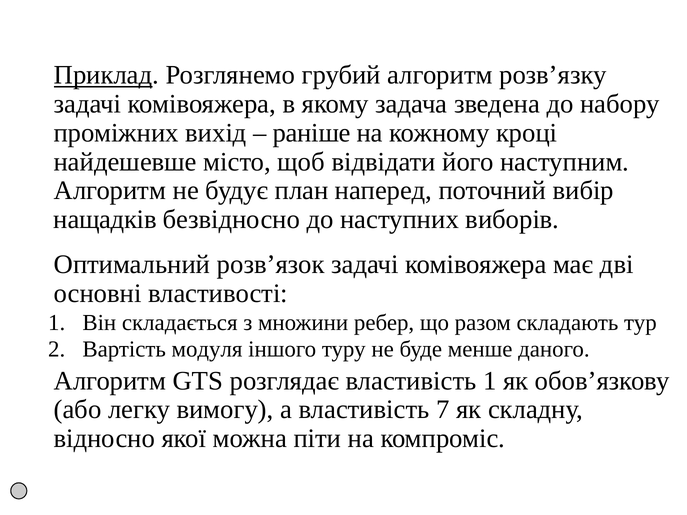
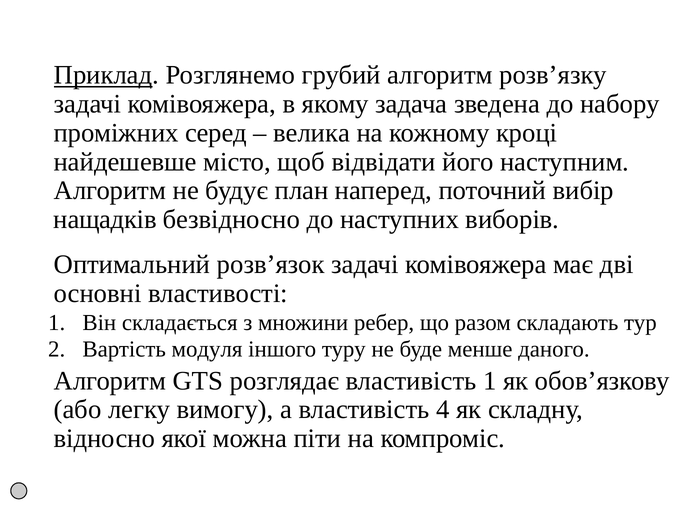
вихід: вихід -> серед
раніше: раніше -> велика
7: 7 -> 4
